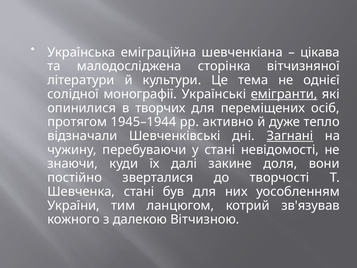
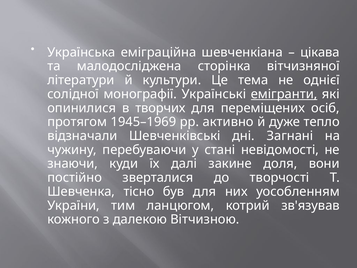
1945–1944: 1945–1944 -> 1945–1969
Загнані underline: present -> none
Шевченка стані: стані -> тісно
